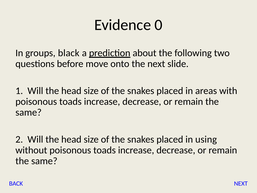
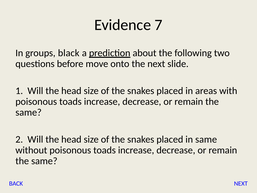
0: 0 -> 7
in using: using -> same
